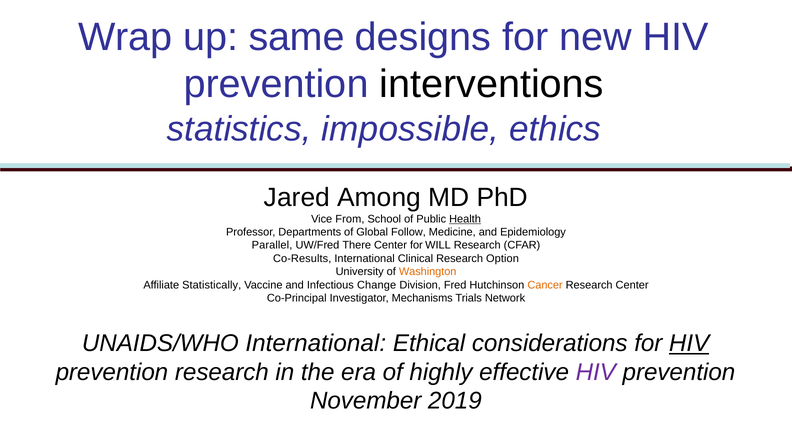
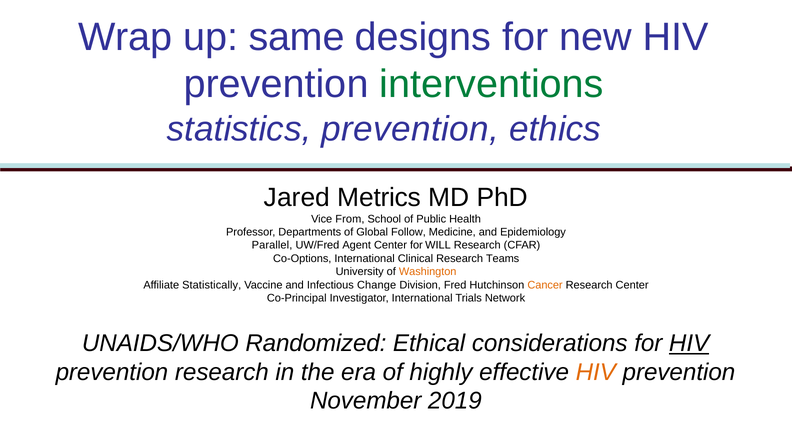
interventions colour: black -> green
statistics impossible: impossible -> prevention
Among: Among -> Metrics
Health underline: present -> none
There: There -> Agent
Co-Results: Co-Results -> Co-Options
Option: Option -> Teams
Investigator Mechanisms: Mechanisms -> International
UNAIDS/WHO International: International -> Randomized
HIV at (596, 373) colour: purple -> orange
